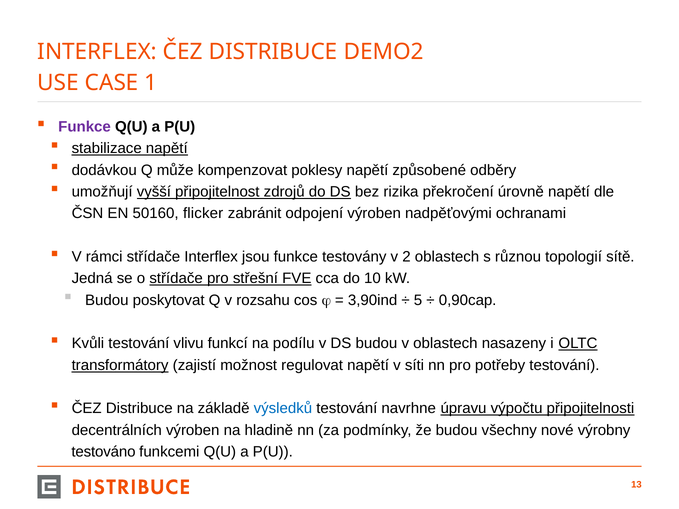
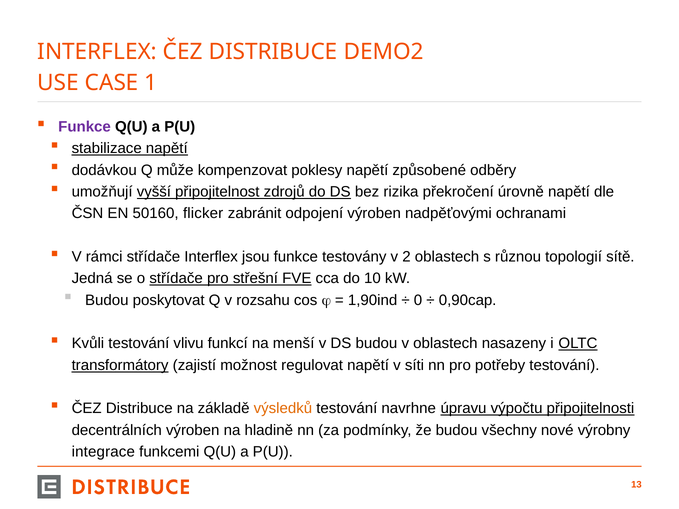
3,90ind: 3,90ind -> 1,90ind
5: 5 -> 0
podílu: podílu -> menší
výsledků colour: blue -> orange
testováno: testováno -> integrace
